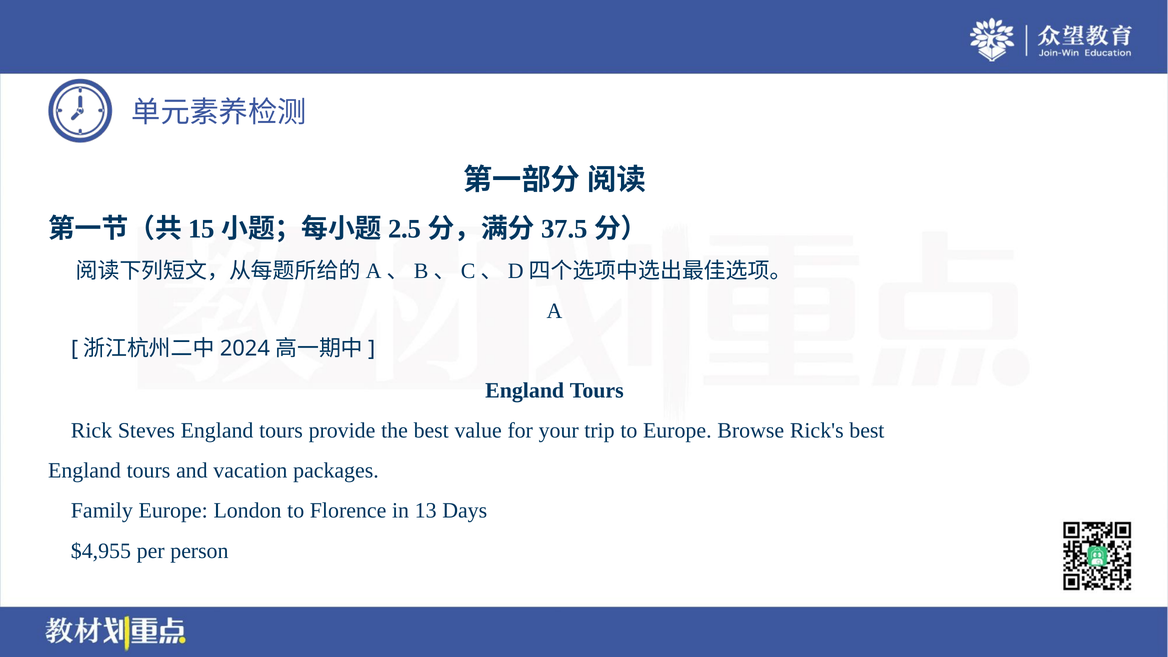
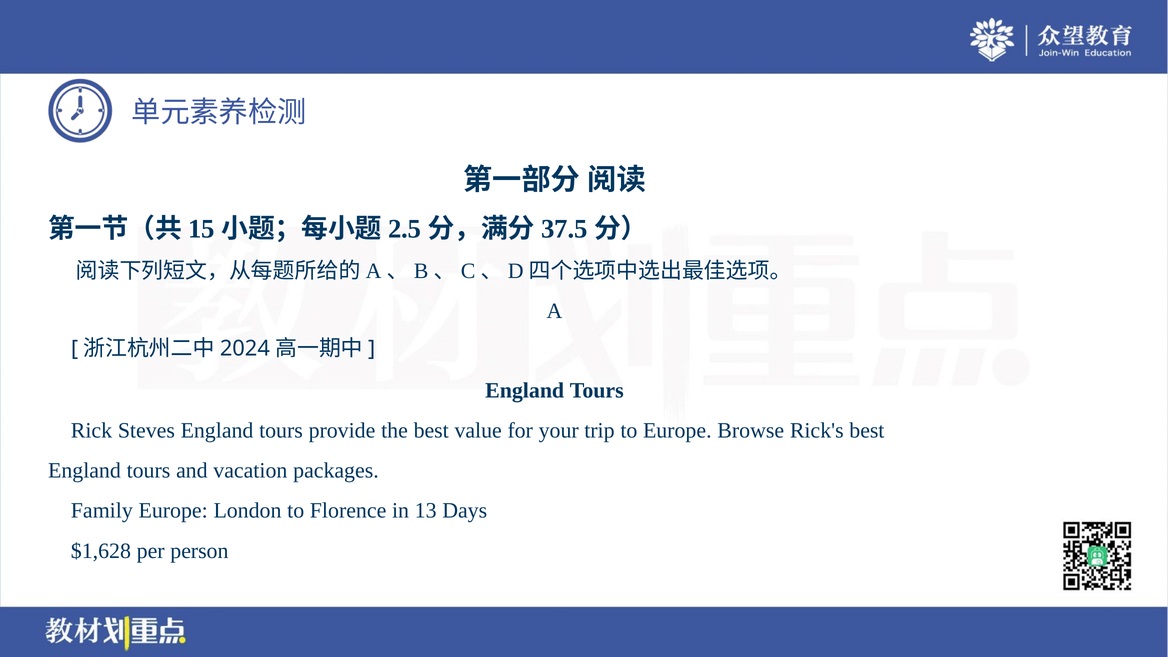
$4,955: $4,955 -> $1,628
